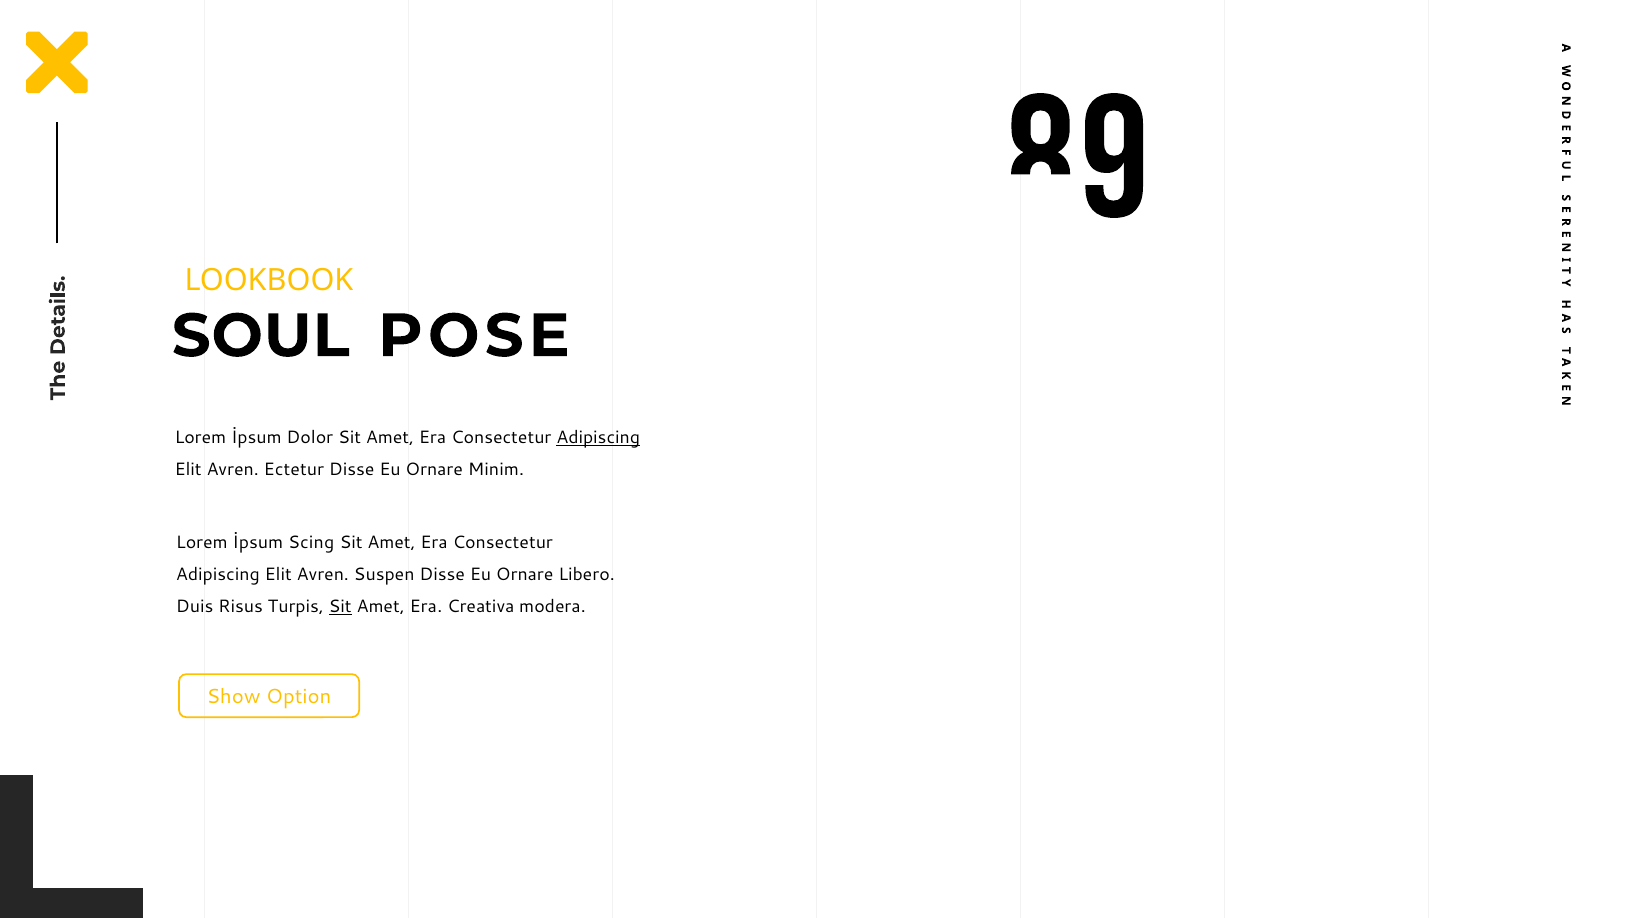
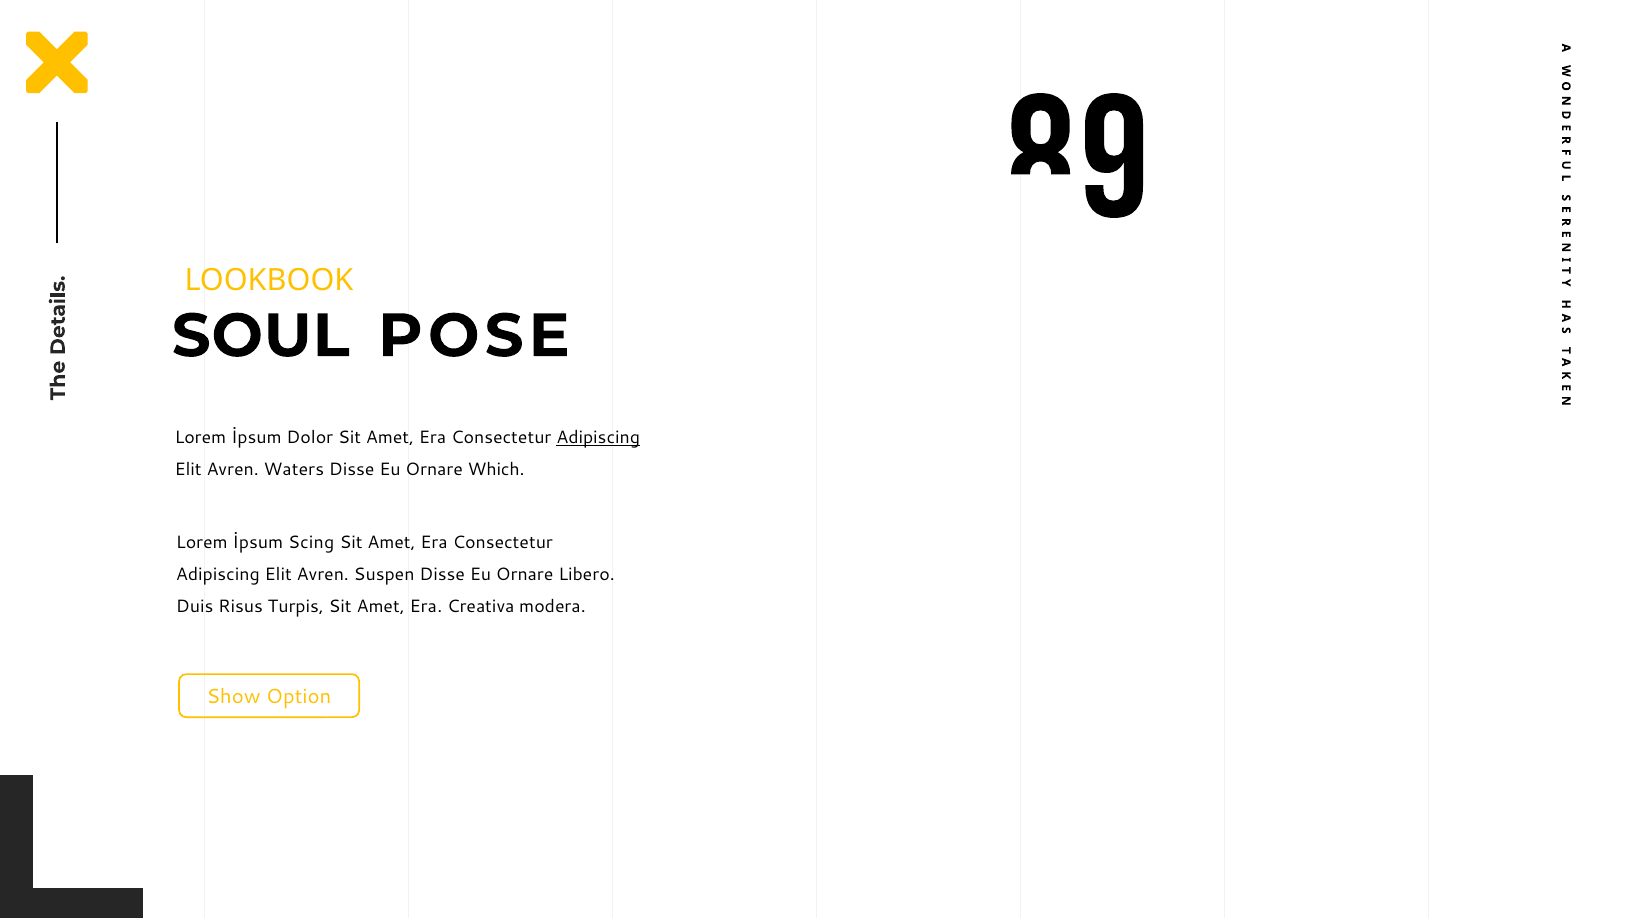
Ectetur: Ectetur -> Waters
Minim: Minim -> Which
Sit at (340, 607) underline: present -> none
